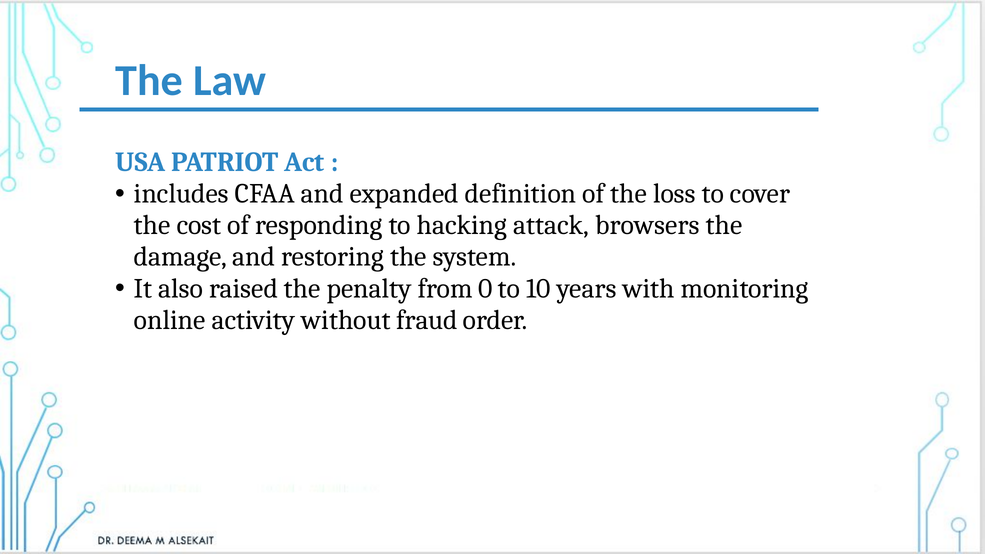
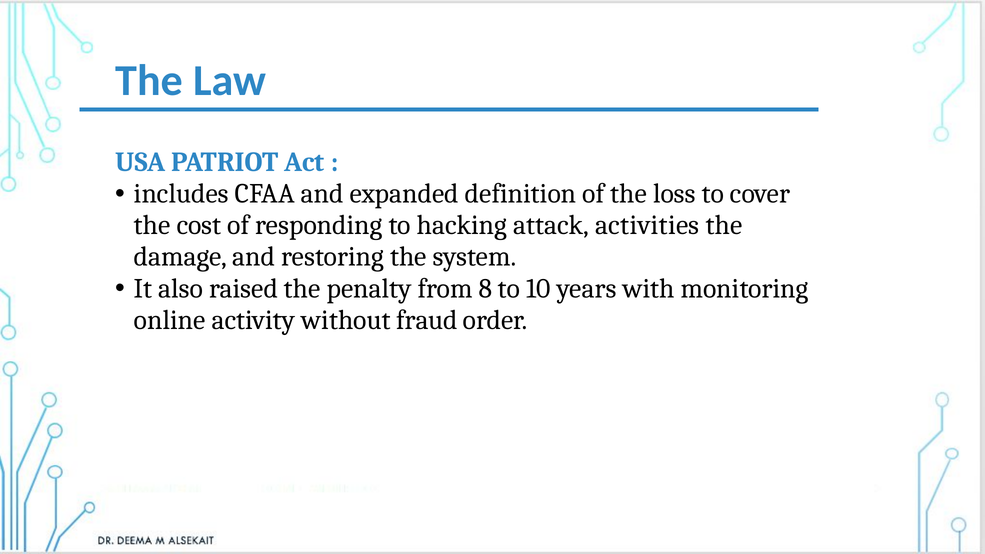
browsers: browsers -> activities
0: 0 -> 8
